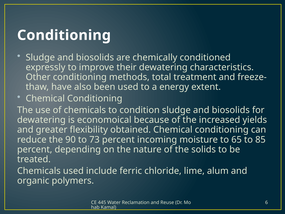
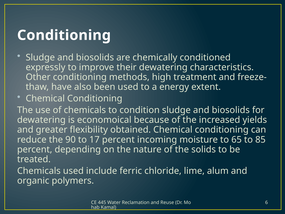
total: total -> high
73: 73 -> 17
